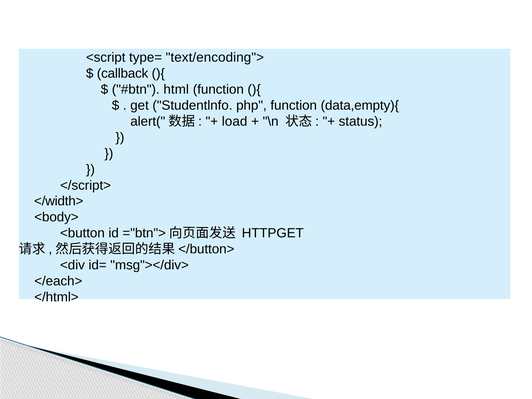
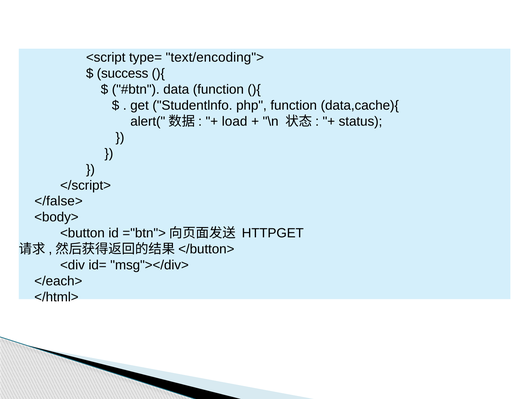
callback: callback -> success
html: html -> data
data,empty){: data,empty){ -> data,cache){
</width>: </width> -> </false>
